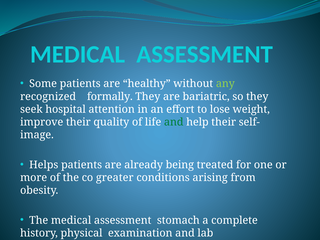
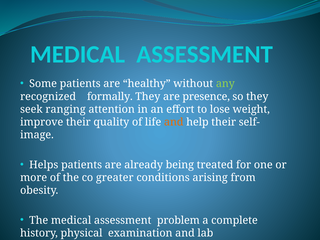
bariatric: bariatric -> presence
hospital: hospital -> ranging
and at (174, 122) colour: green -> orange
stomach: stomach -> problem
